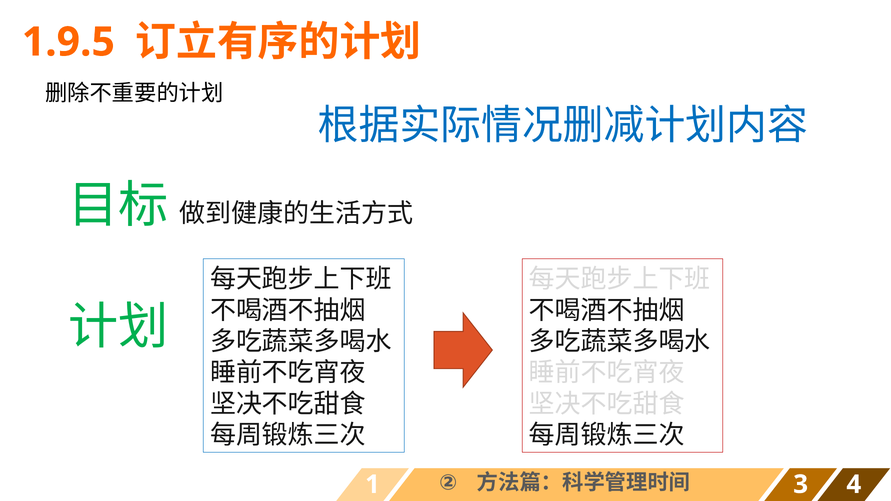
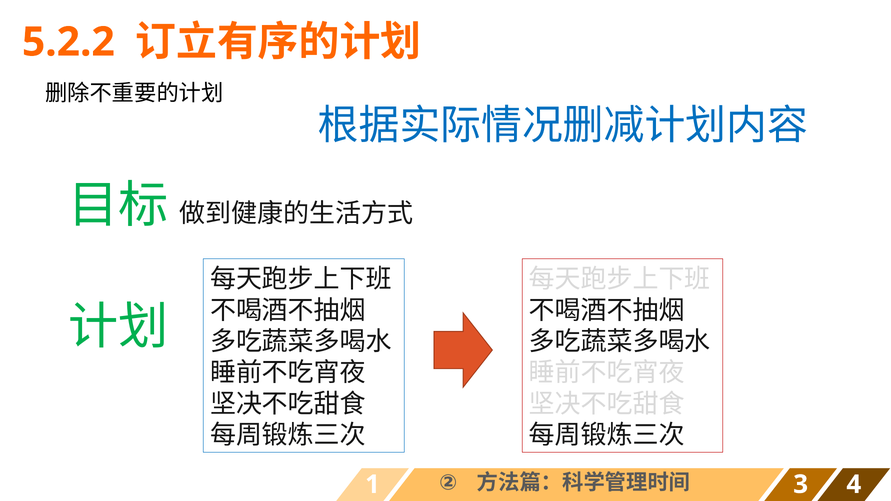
1.9.5: 1.9.5 -> 5.2.2
